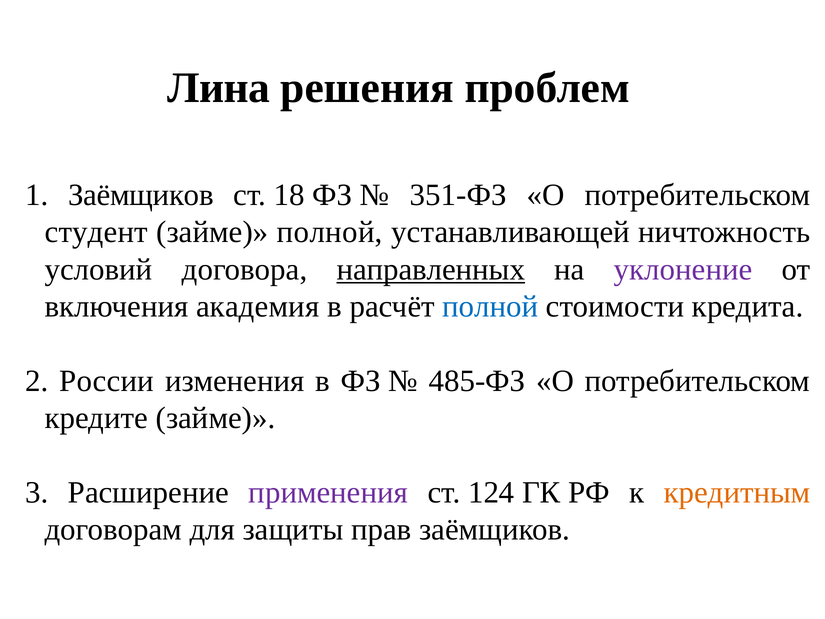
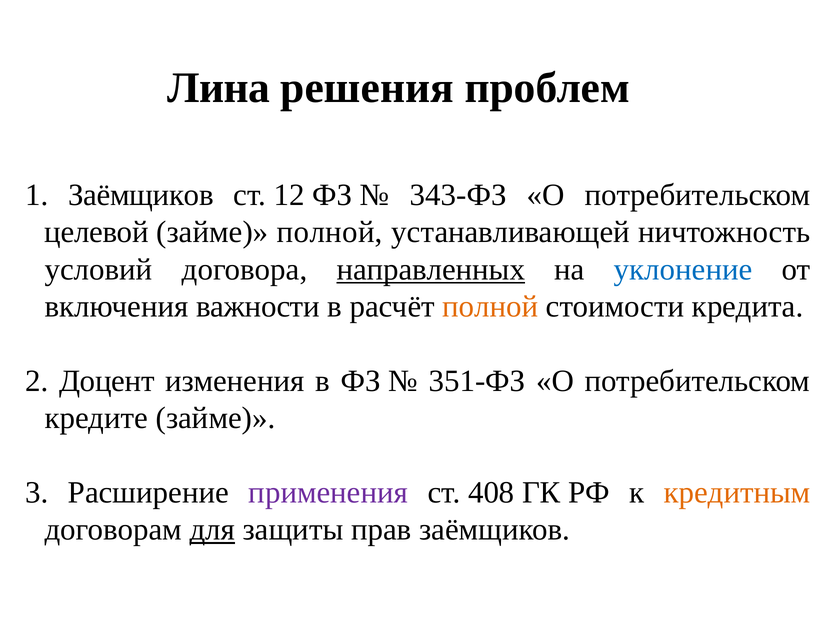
18: 18 -> 12
351-ФЗ: 351-ФЗ -> 343-ФЗ
студент: студент -> целевой
уклонение colour: purple -> blue
академия: академия -> важности
полной at (490, 306) colour: blue -> orange
России: России -> Доцент
485-ФЗ: 485-ФЗ -> 351-ФЗ
124: 124 -> 408
для underline: none -> present
